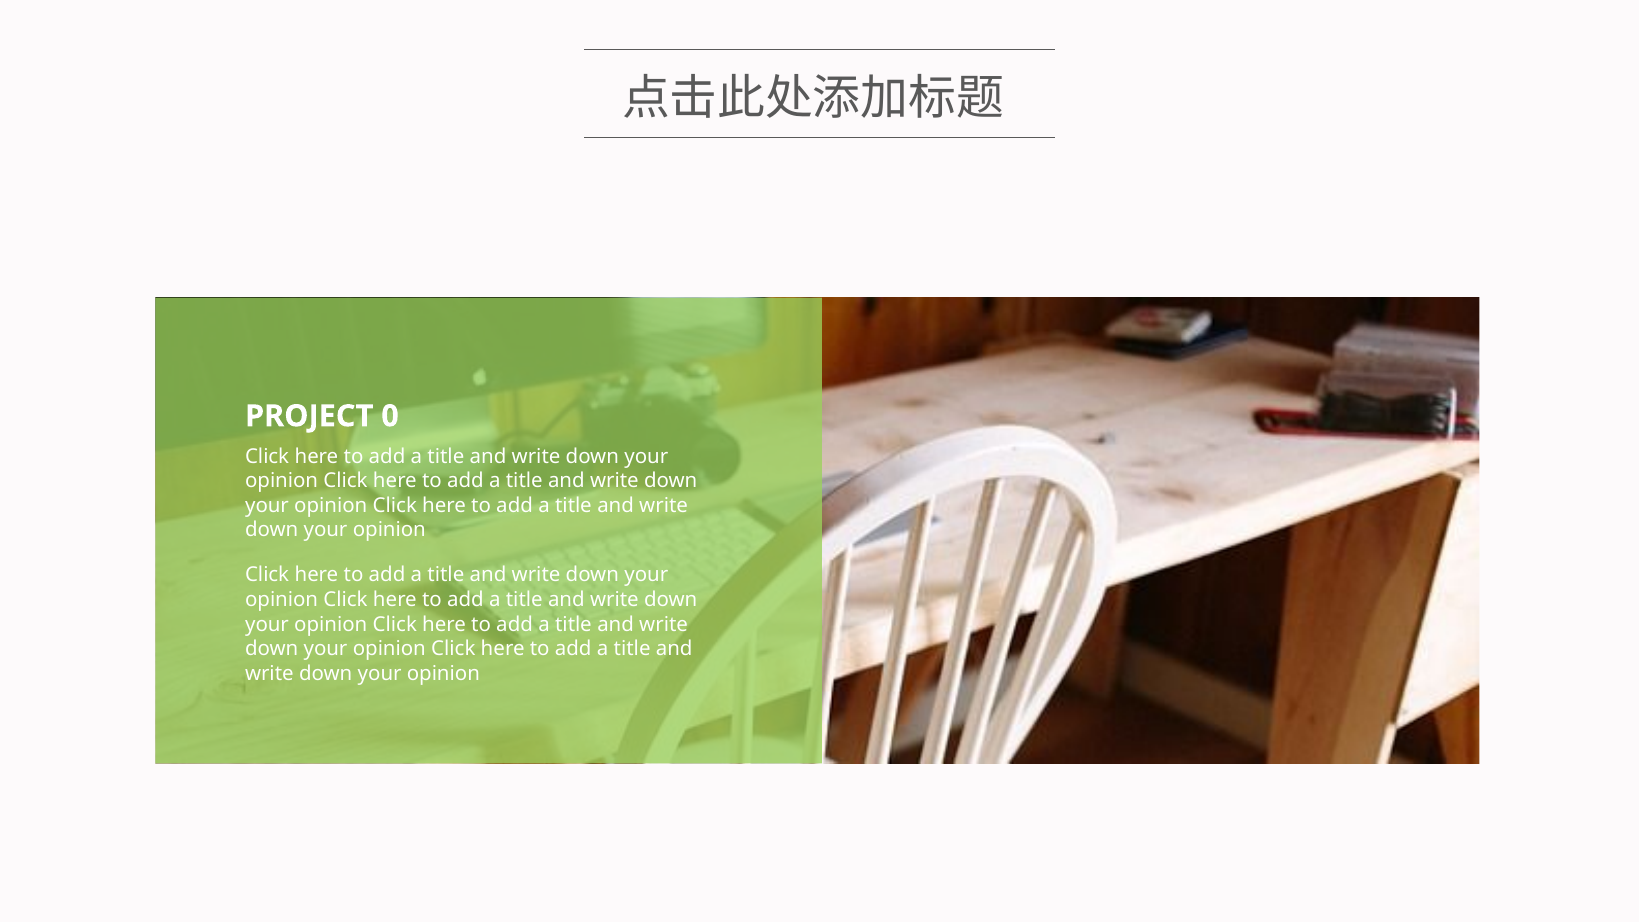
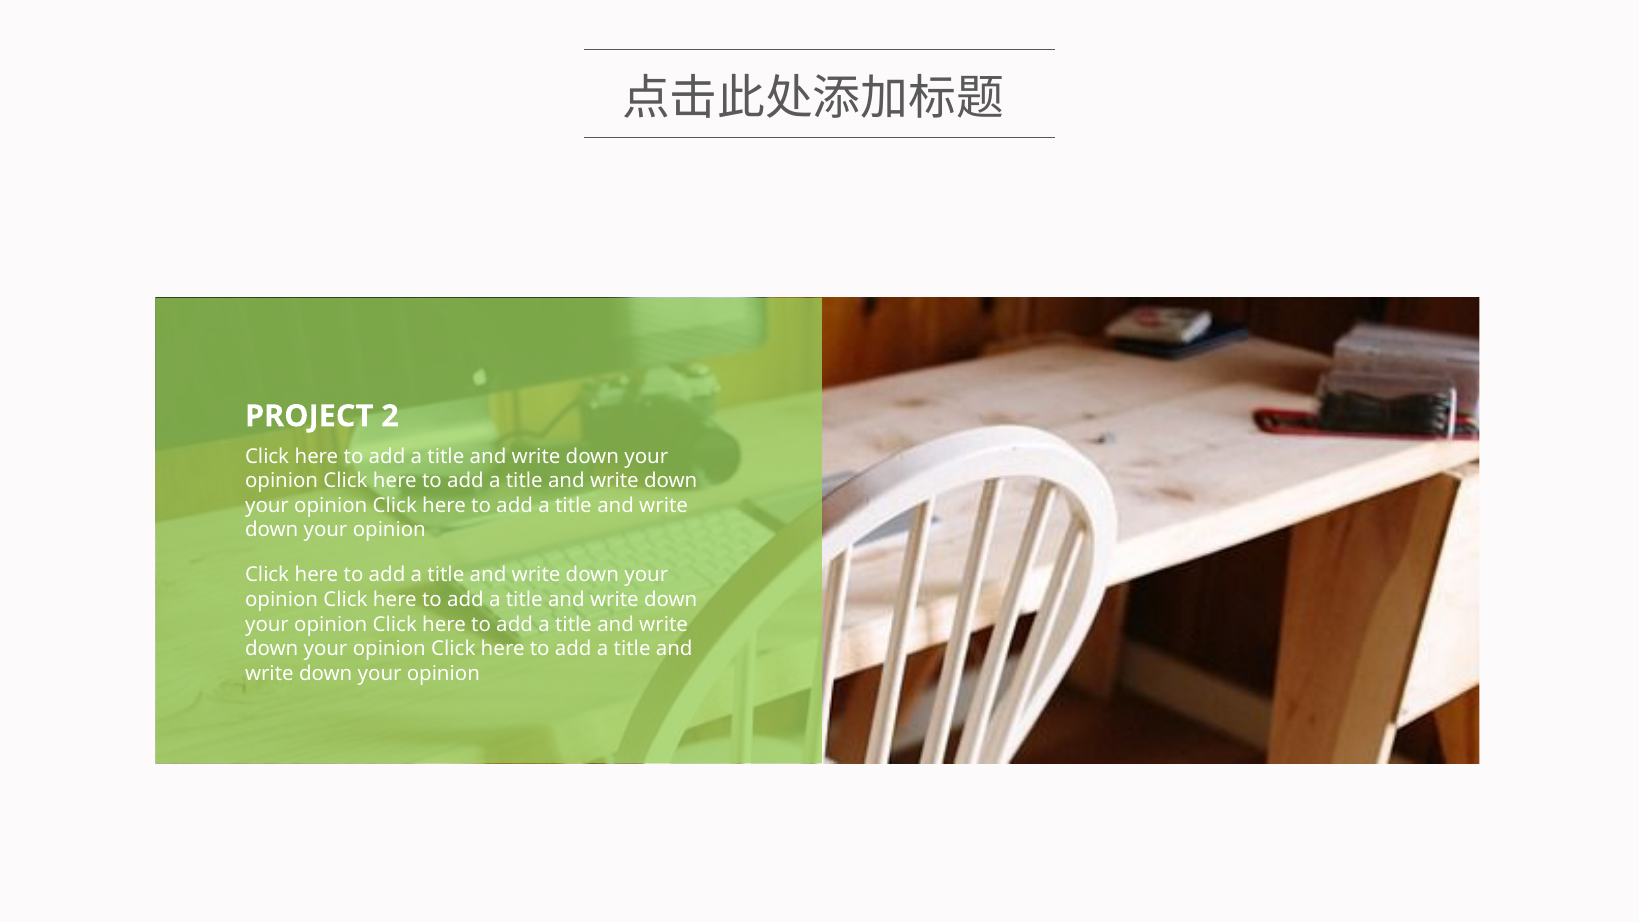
0: 0 -> 2
